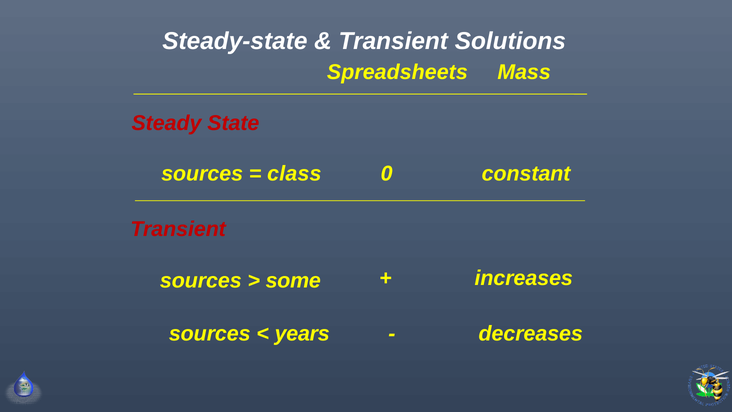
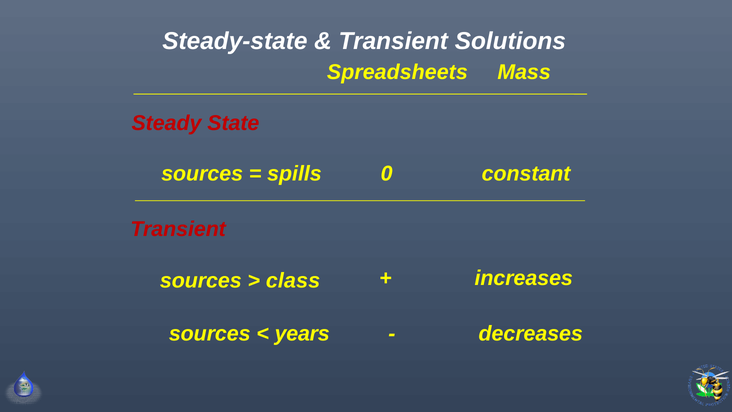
class: class -> spills
some: some -> class
